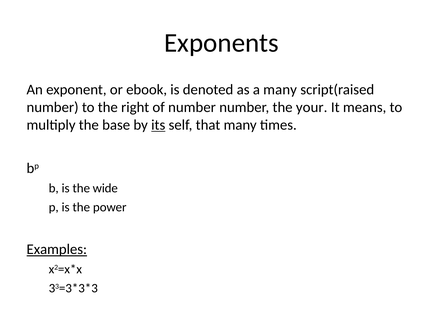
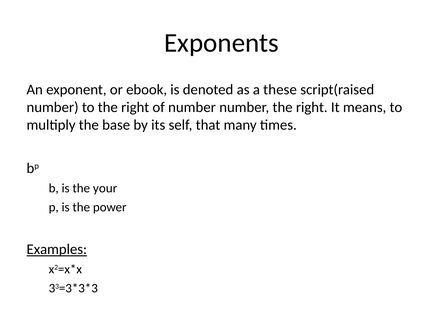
a many: many -> these
number the your: your -> right
its underline: present -> none
wide: wide -> your
